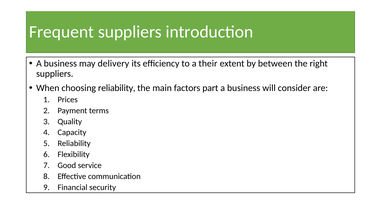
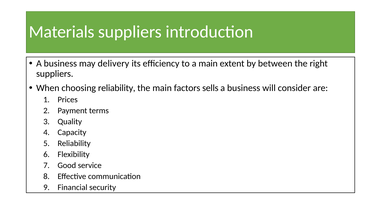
Frequent: Frequent -> Materials
a their: their -> main
part: part -> sells
